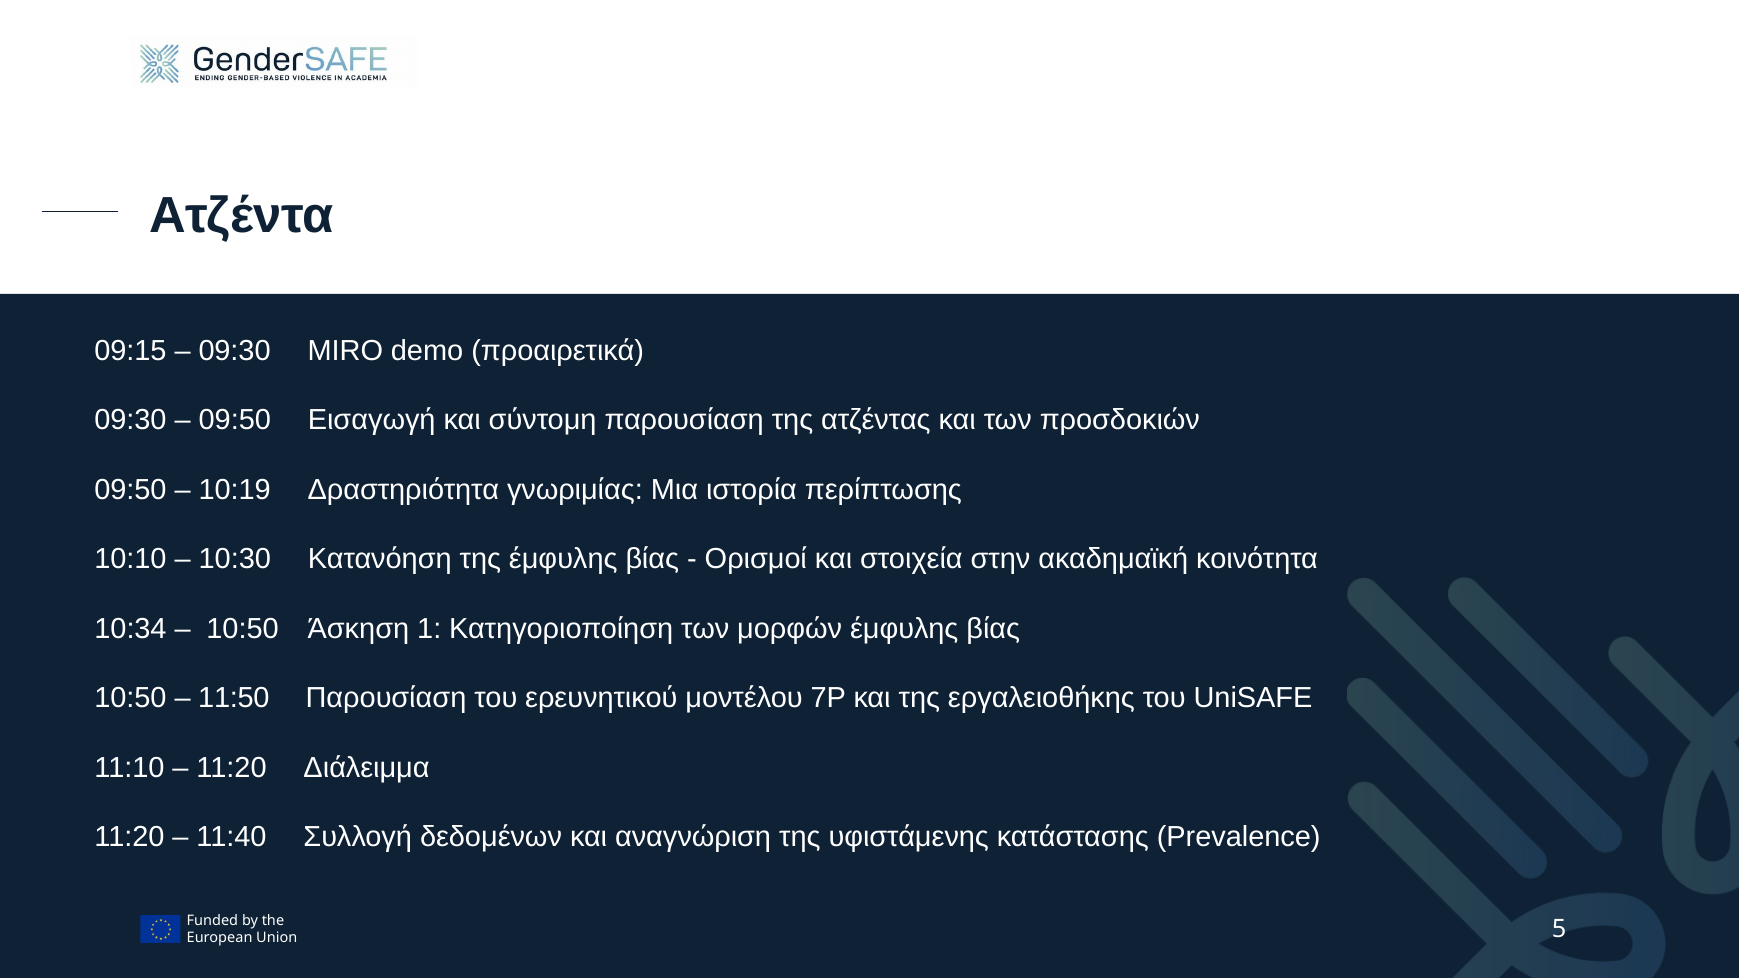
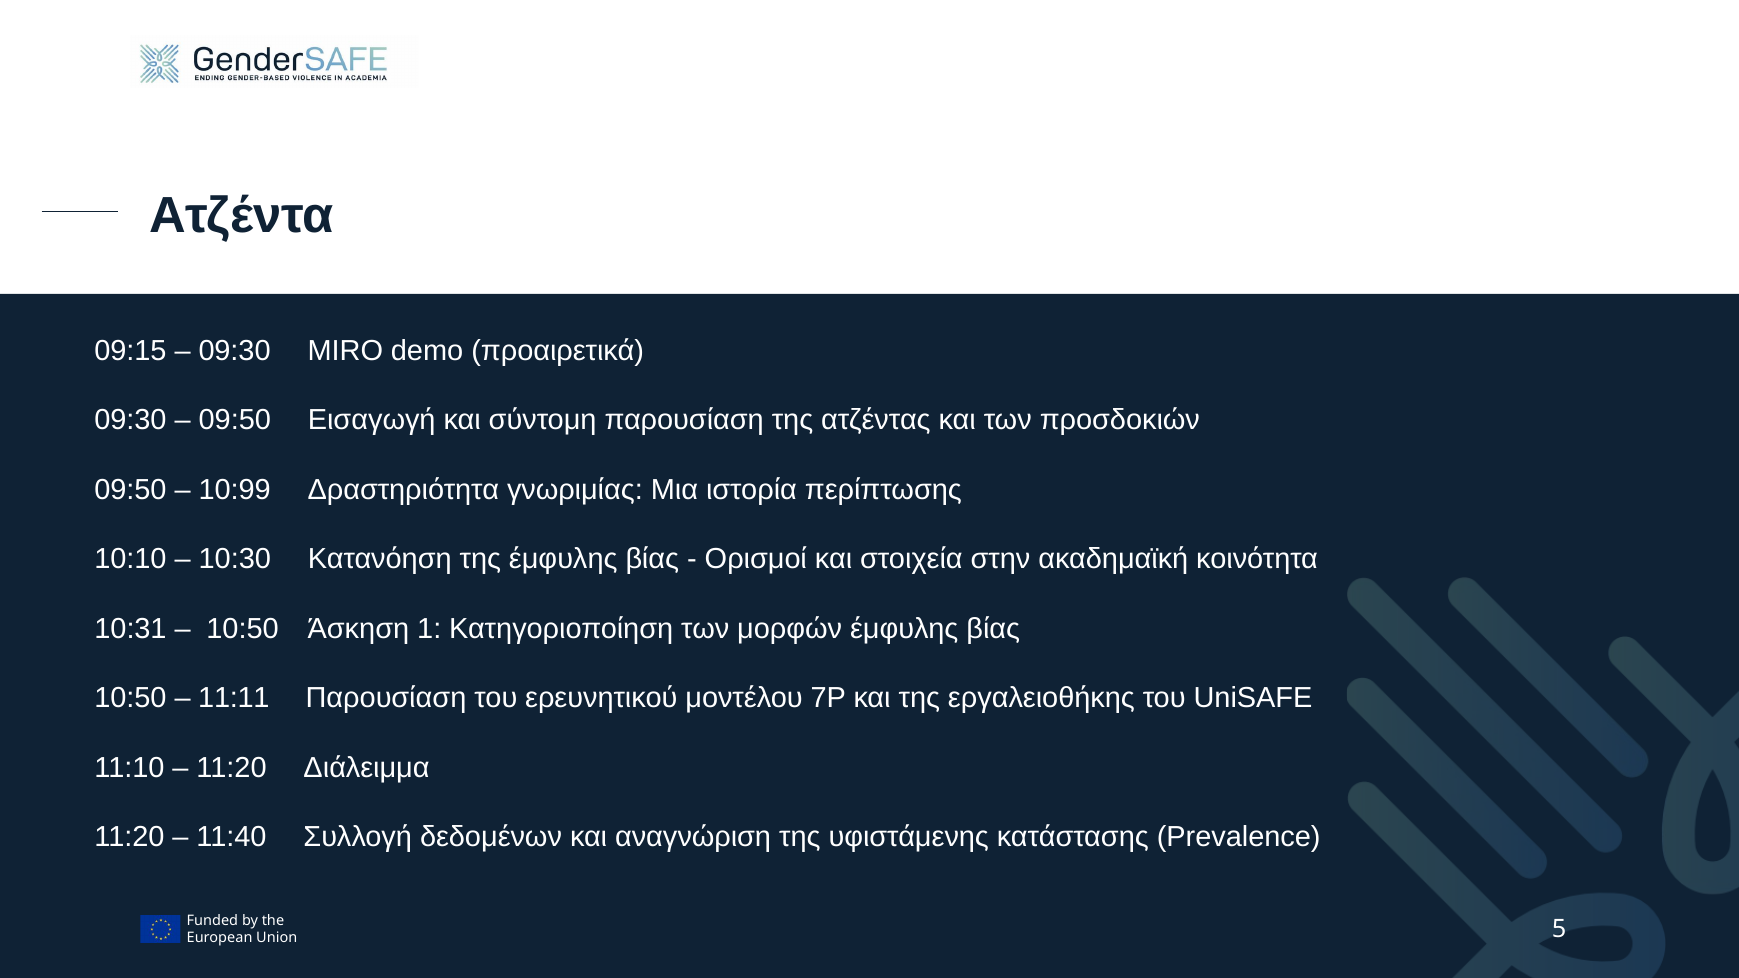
10:19: 10:19 -> 10:99
10:34: 10:34 -> 10:31
11:50: 11:50 -> 11:11
